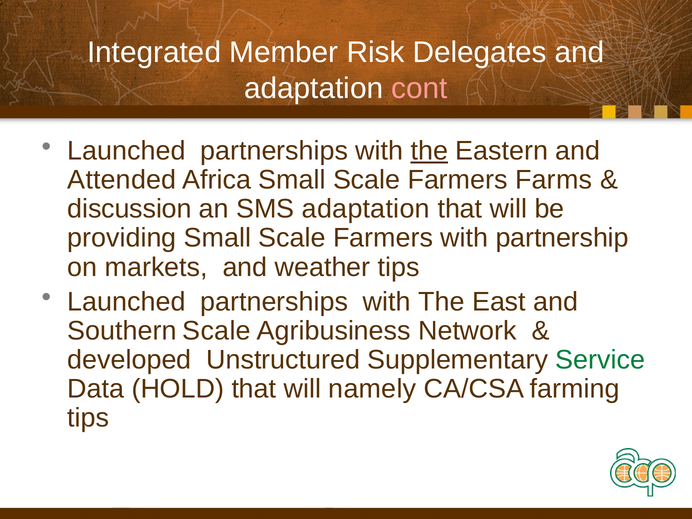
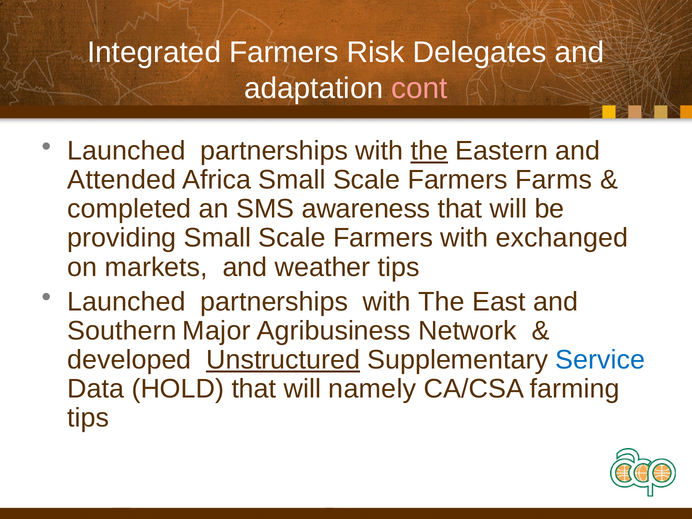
Integrated Member: Member -> Farmers
discussion: discussion -> completed
SMS adaptation: adaptation -> awareness
partnership: partnership -> exchanged
Southern Scale: Scale -> Major
Unstructured underline: none -> present
Service colour: green -> blue
